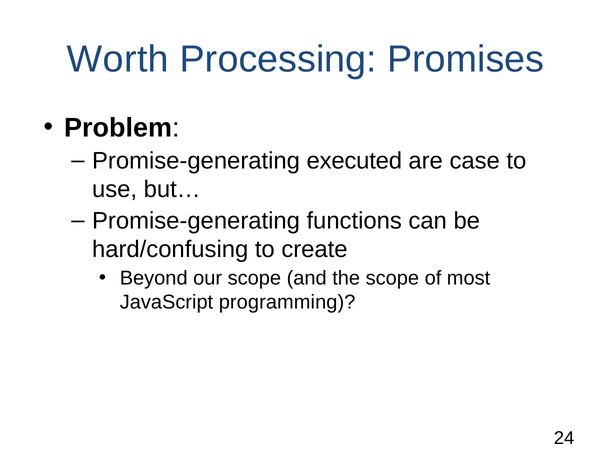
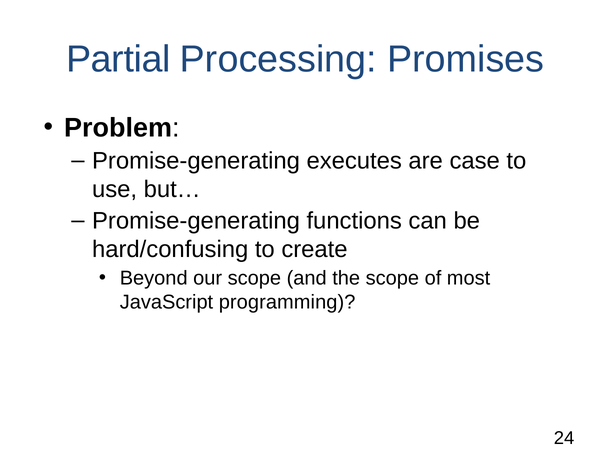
Worth: Worth -> Partial
executed: executed -> executes
